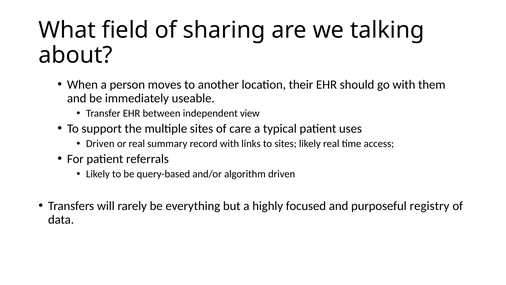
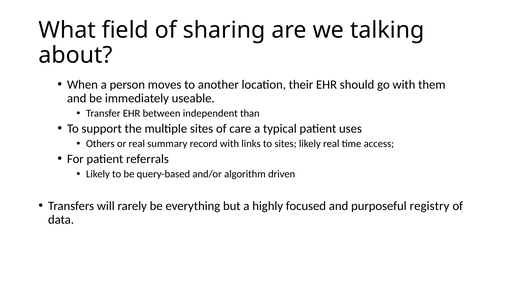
view: view -> than
Driven at (100, 144): Driven -> Others
